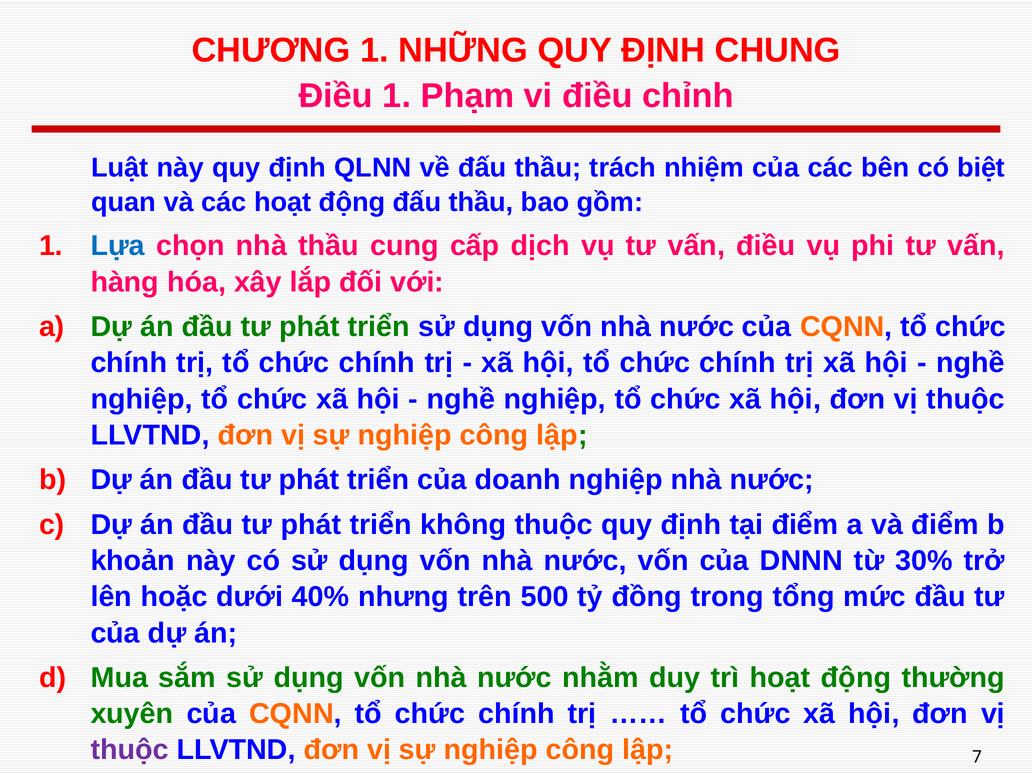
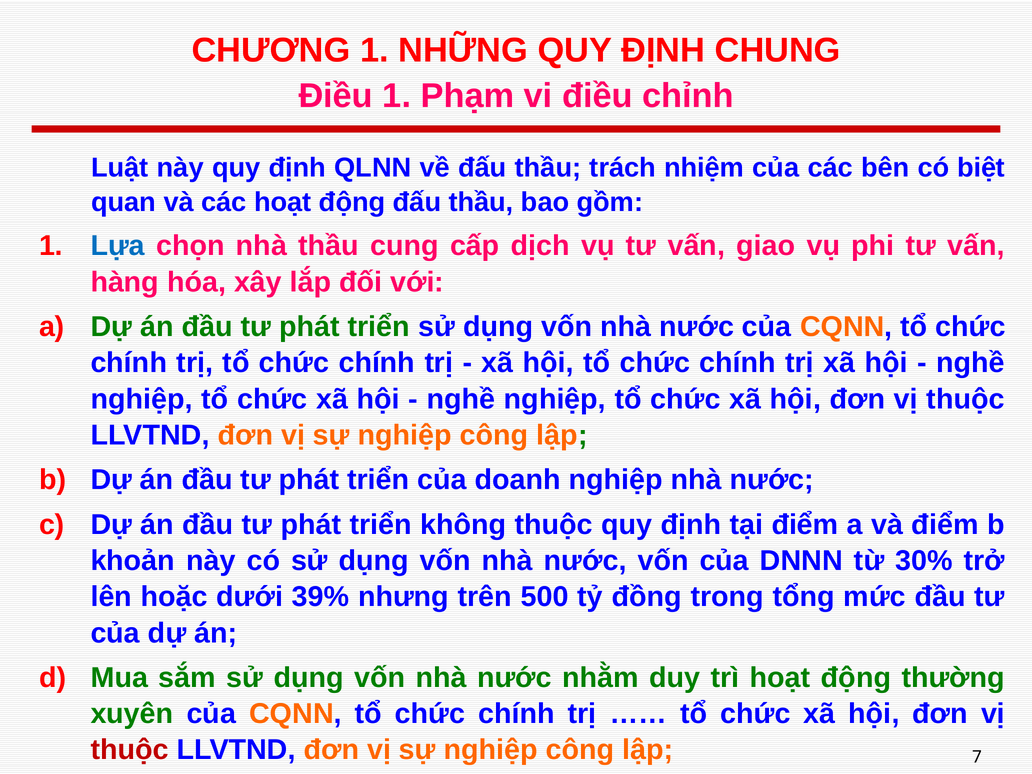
vấn điều: điều -> giao
40%: 40% -> 39%
thuộc at (130, 750) colour: purple -> red
